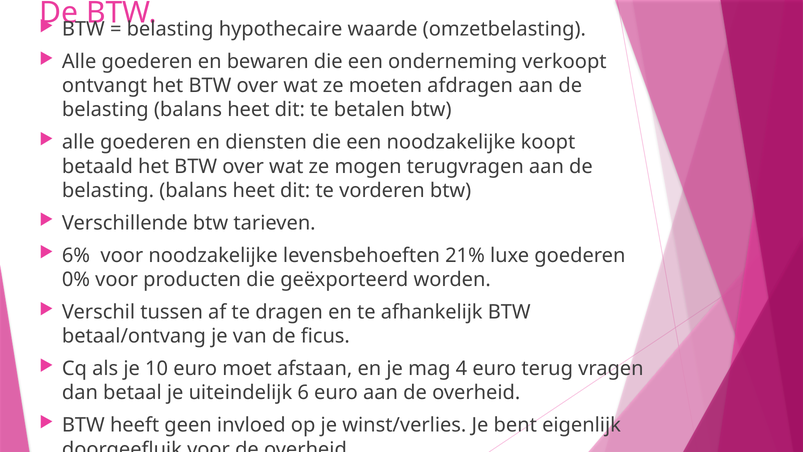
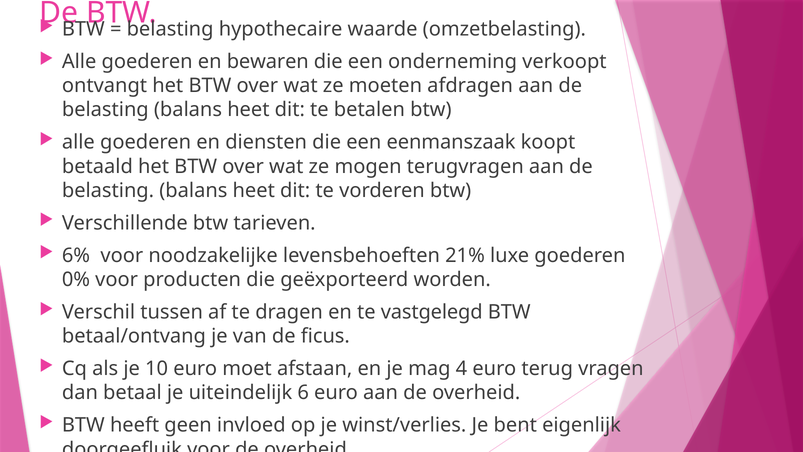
een noodzakelijke: noodzakelijke -> eenmanszaak
afhankelijk: afhankelijk -> vastgelegd
